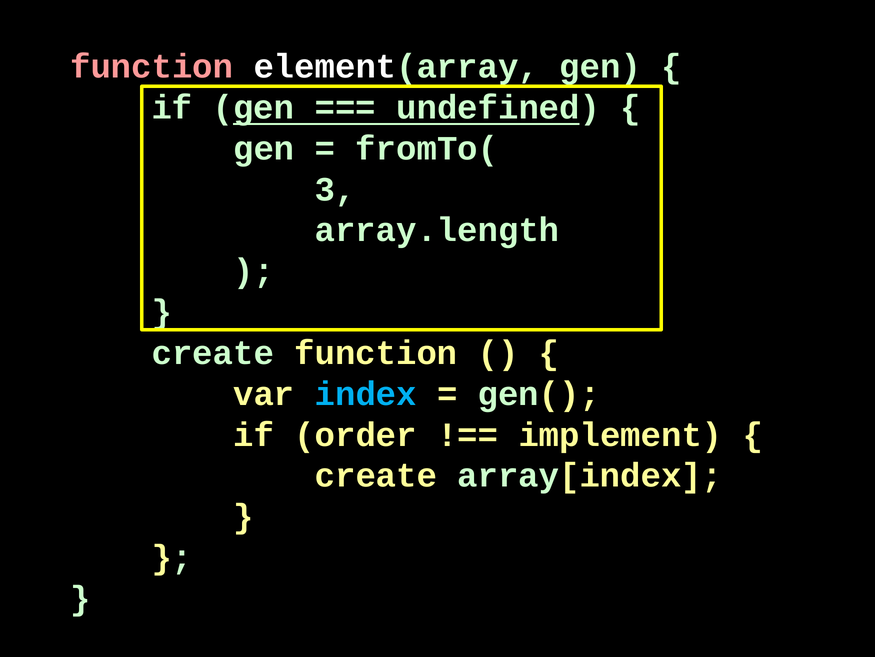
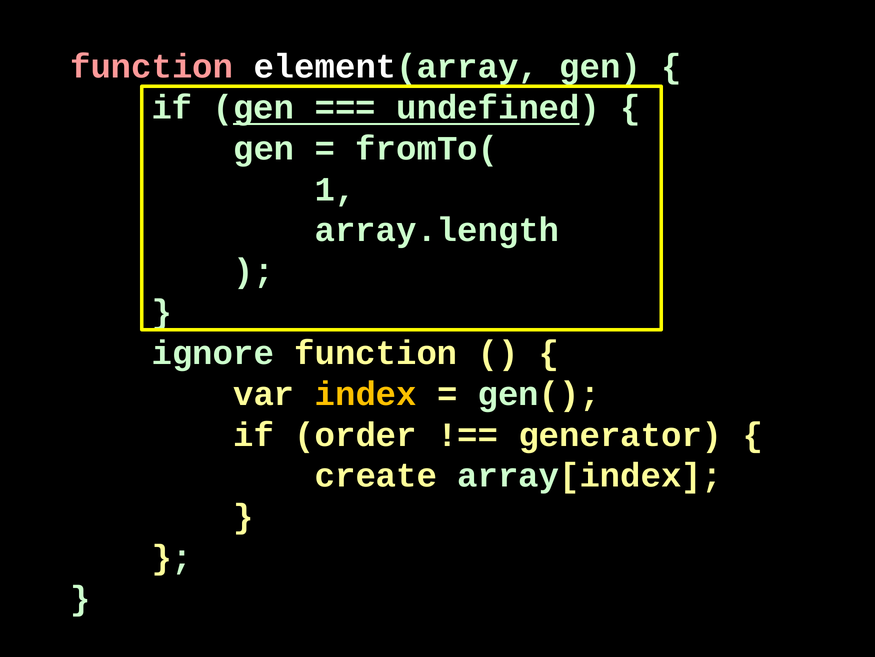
3: 3 -> 1
create at (213, 353): create -> ignore
index colour: light blue -> yellow
implement: implement -> generator
